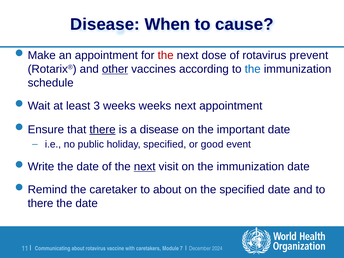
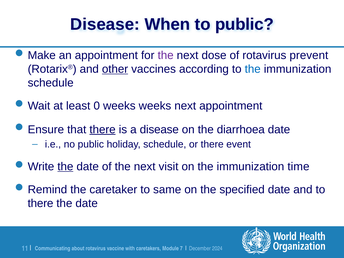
to cause: cause -> public
the at (166, 55) colour: red -> purple
3: 3 -> 0
important: important -> diarrhoea
holiday specified: specified -> schedule
or good: good -> there
the at (65, 167) underline: none -> present
next at (145, 167) underline: present -> none
immunization date: date -> time
to about: about -> same
